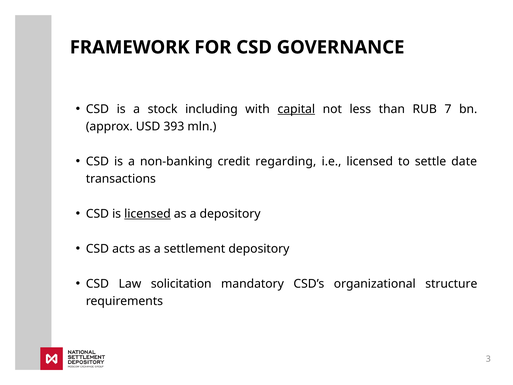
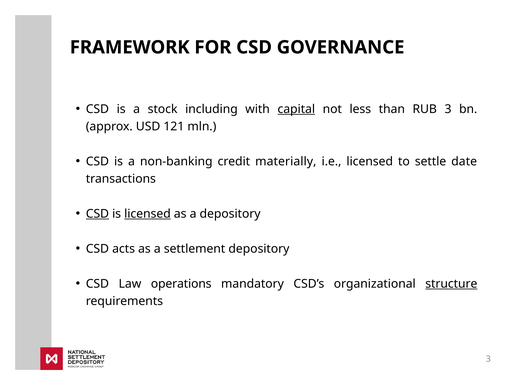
RUB 7: 7 -> 3
393: 393 -> 121
regarding: regarding -> materially
CSD at (97, 214) underline: none -> present
solicitation: solicitation -> operations
structure underline: none -> present
